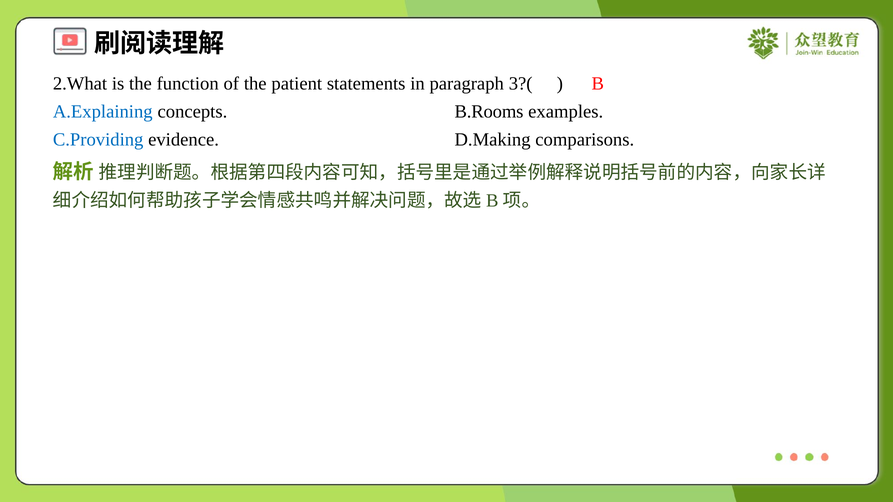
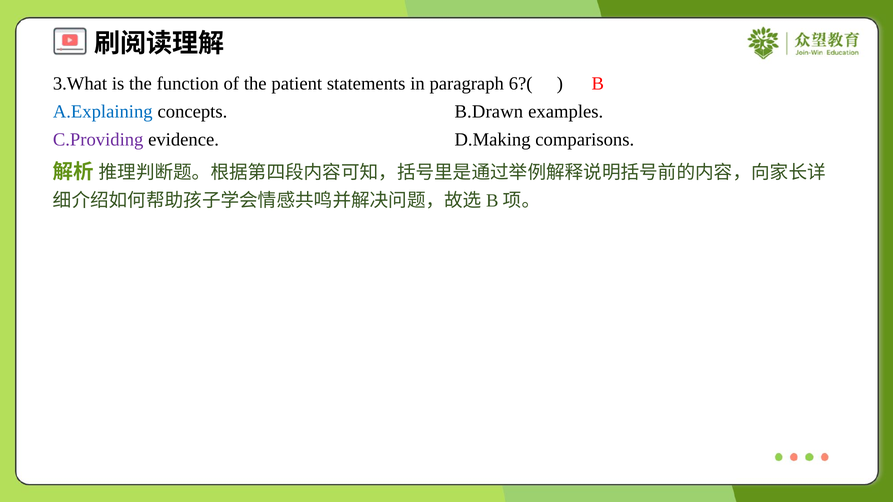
2.What: 2.What -> 3.What
3?(: 3?( -> 6?(
B.Rooms: B.Rooms -> B.Drawn
C.Providing colour: blue -> purple
